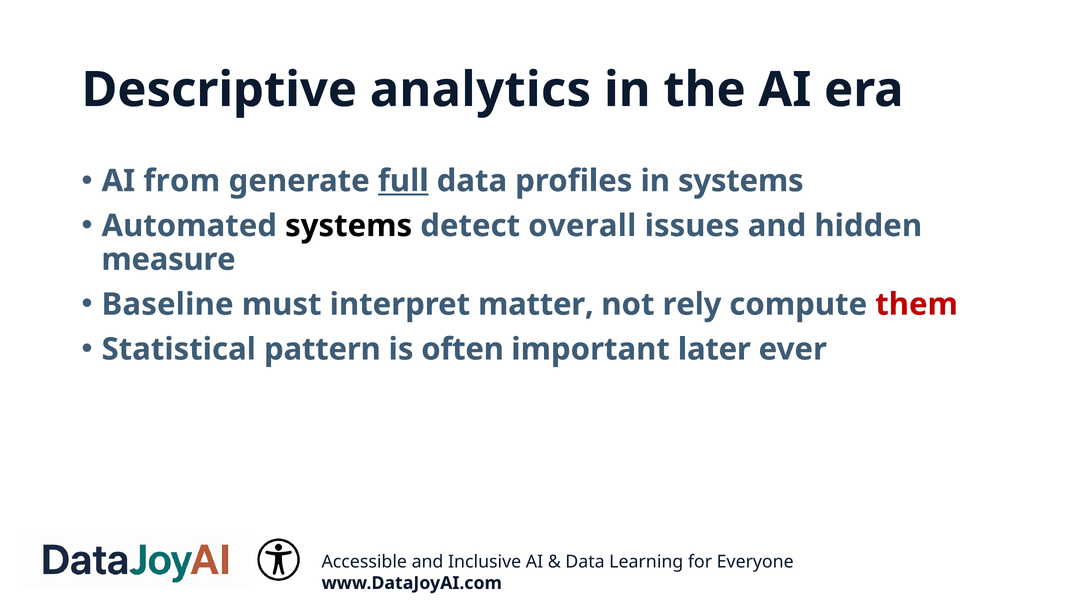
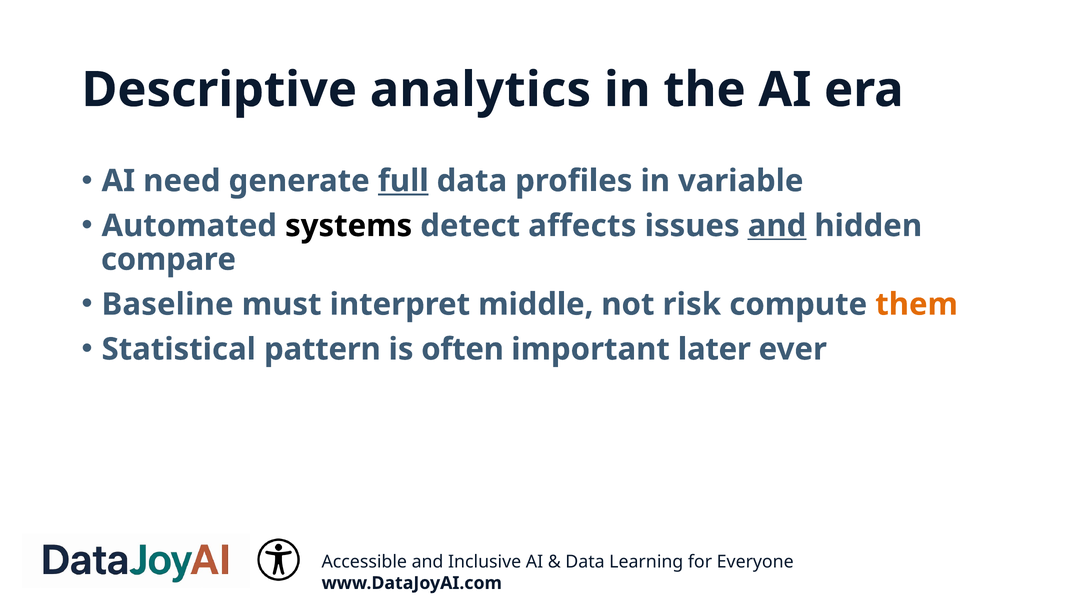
from: from -> need
in systems: systems -> variable
overall: overall -> affects
and at (777, 226) underline: none -> present
measure: measure -> compare
matter: matter -> middle
rely: rely -> risk
them colour: red -> orange
